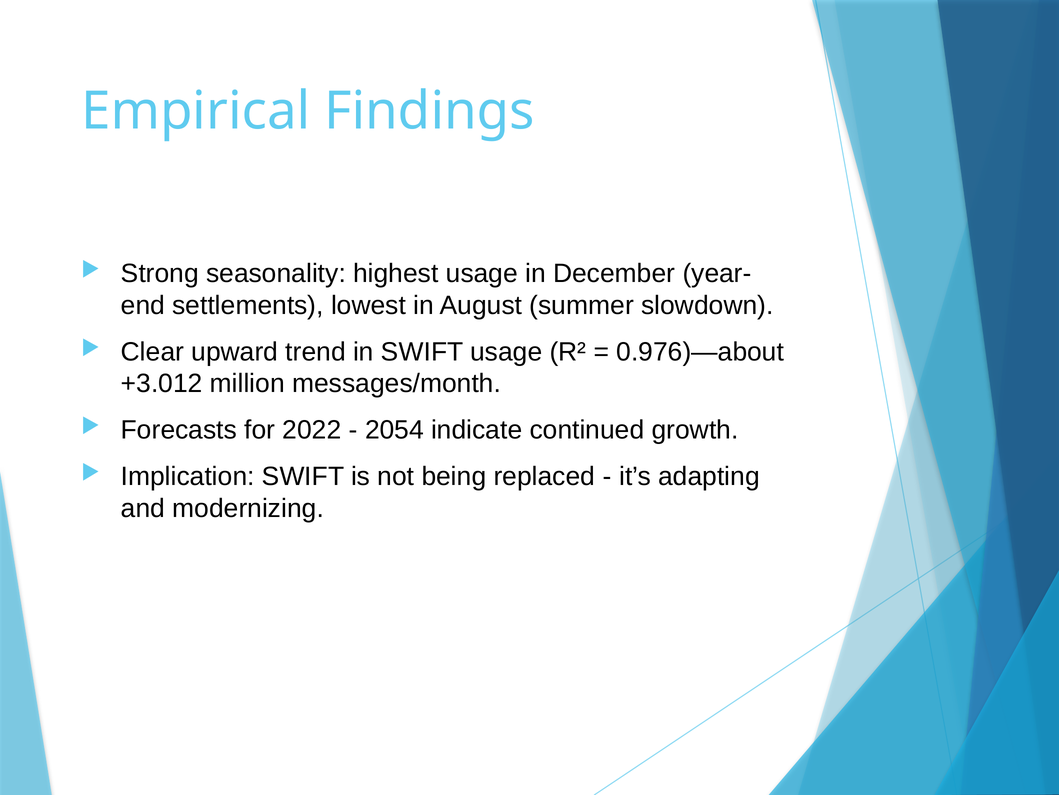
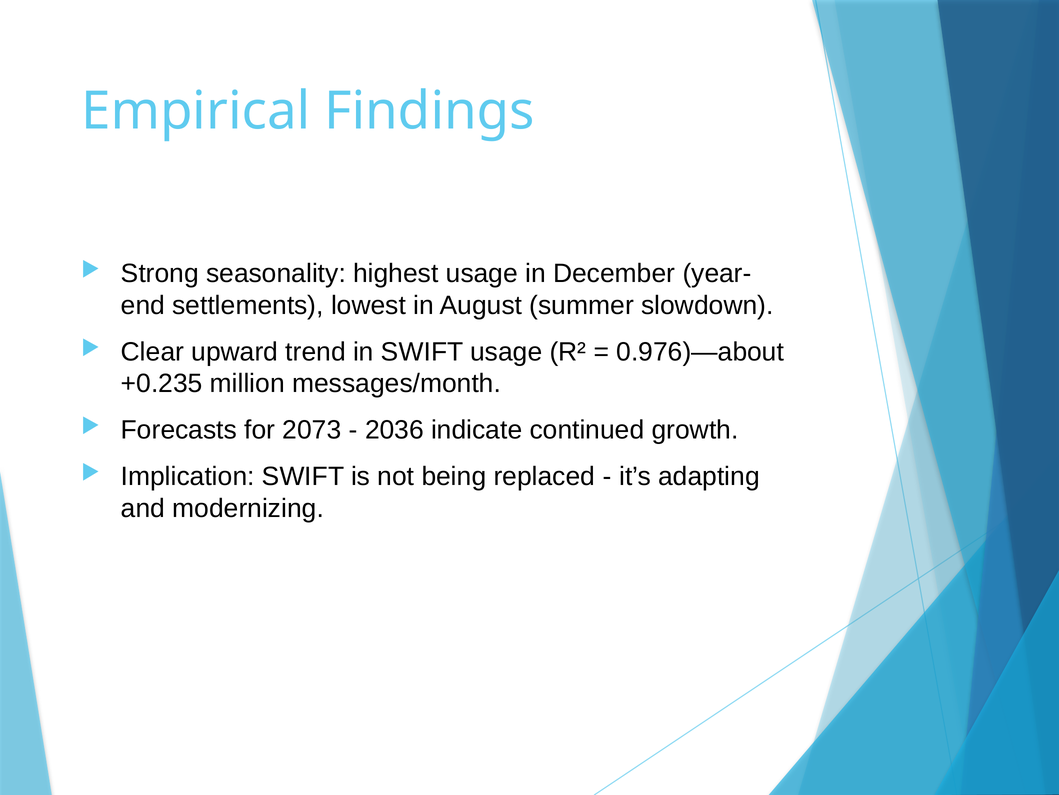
+3.012: +3.012 -> +0.235
2022: 2022 -> 2073
2054: 2054 -> 2036
